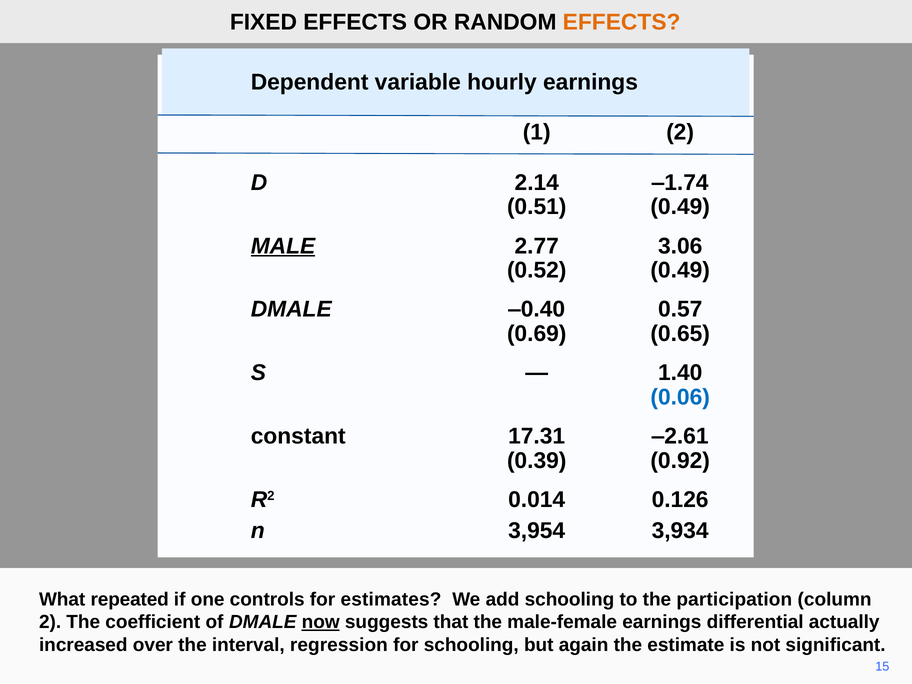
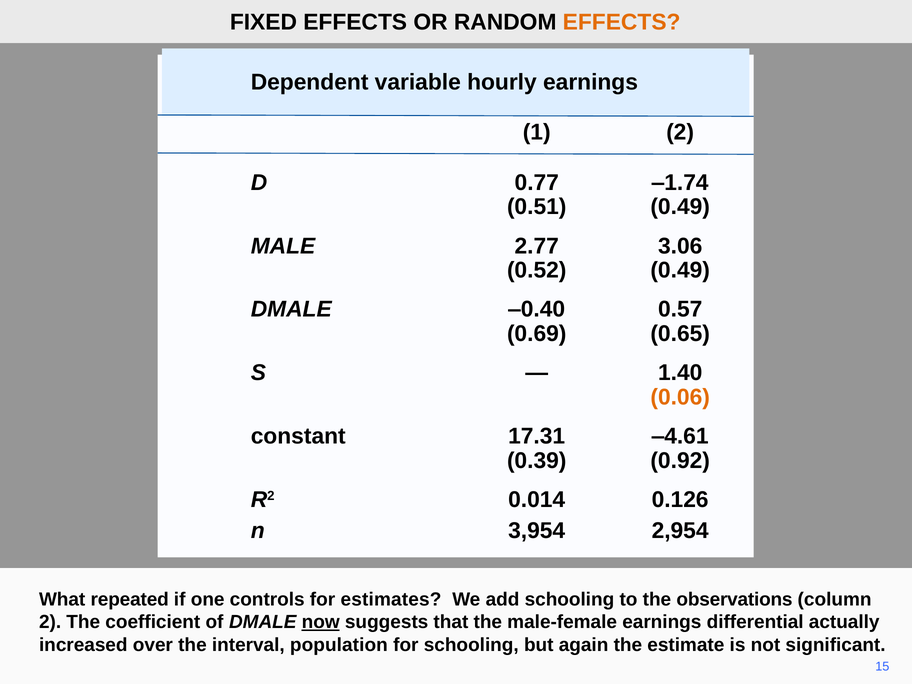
2.14: 2.14 -> 0.77
MALE underline: present -> none
0.06 colour: blue -> orange
‒2.61: ‒2.61 -> ‒4.61
3,934: 3,934 -> 2,954
participation: participation -> observations
regression: regression -> population
